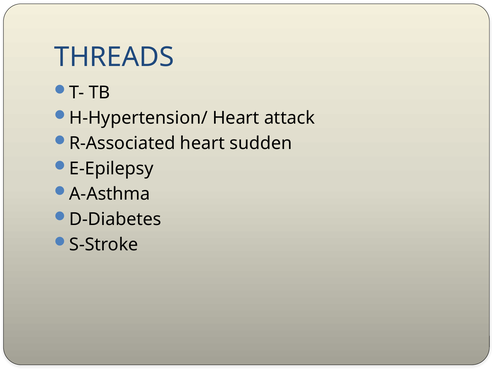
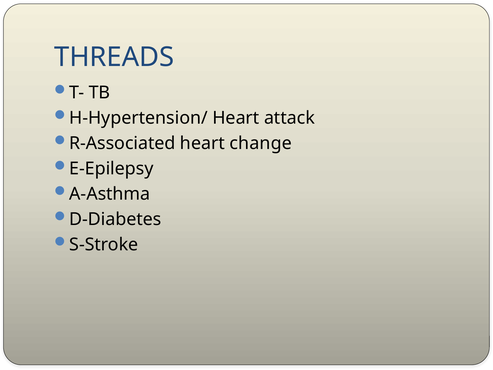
sudden: sudden -> change
